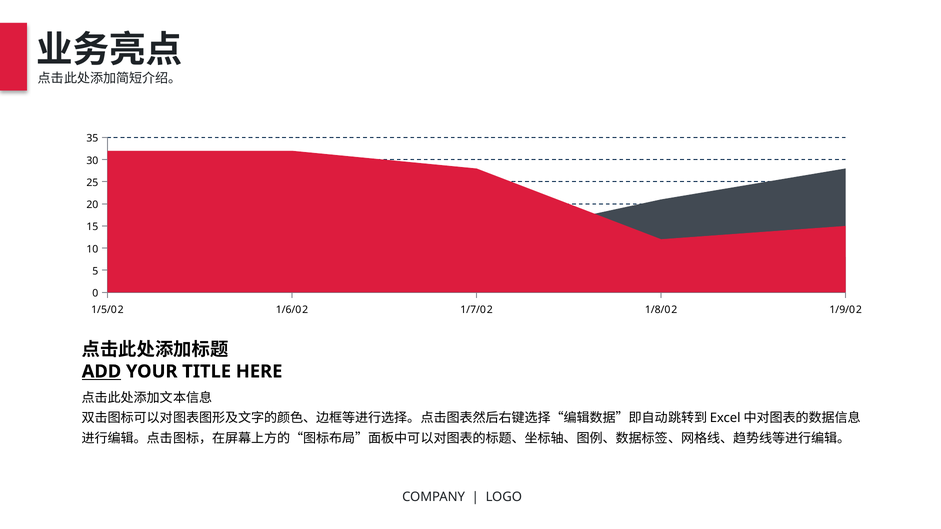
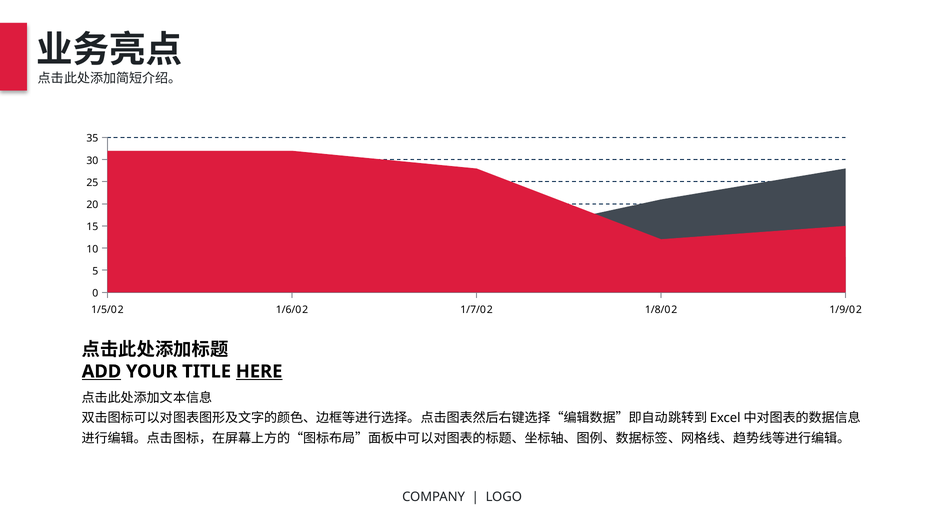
HERE underline: none -> present
